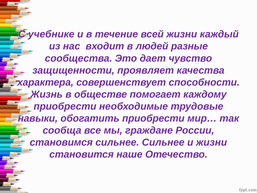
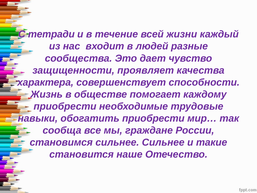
учебнике: учебнике -> тетради
и жизни: жизни -> такие
